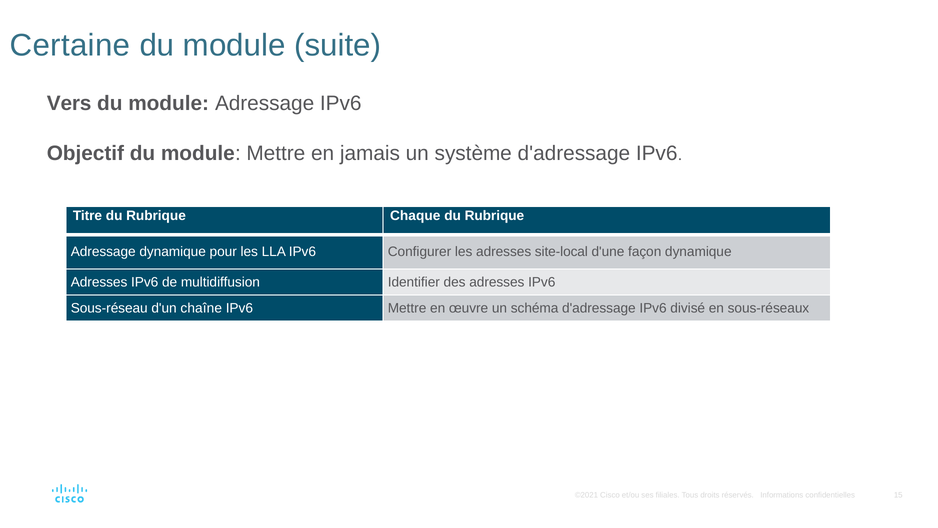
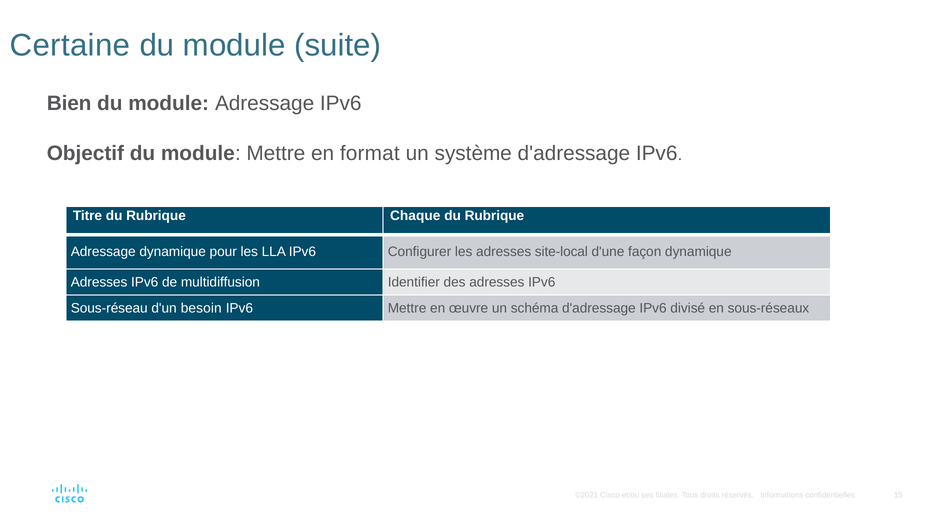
Vers: Vers -> Bien
jamais: jamais -> format
chaîne: chaîne -> besoin
